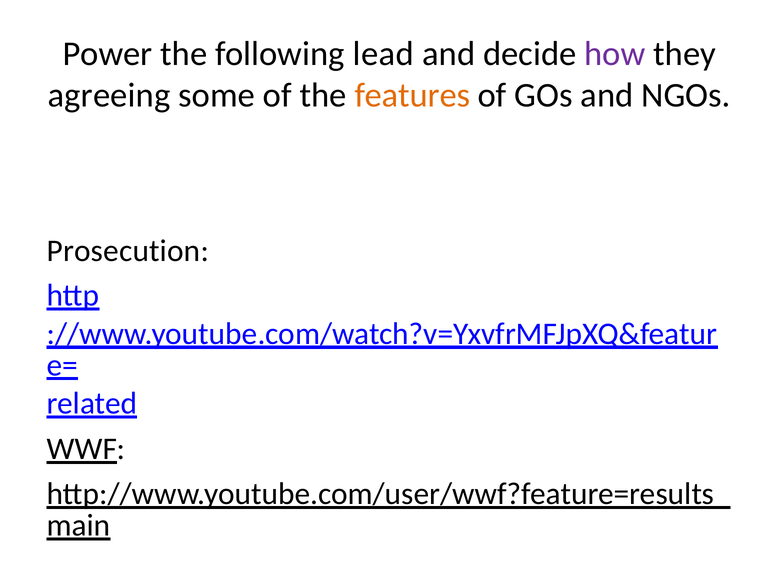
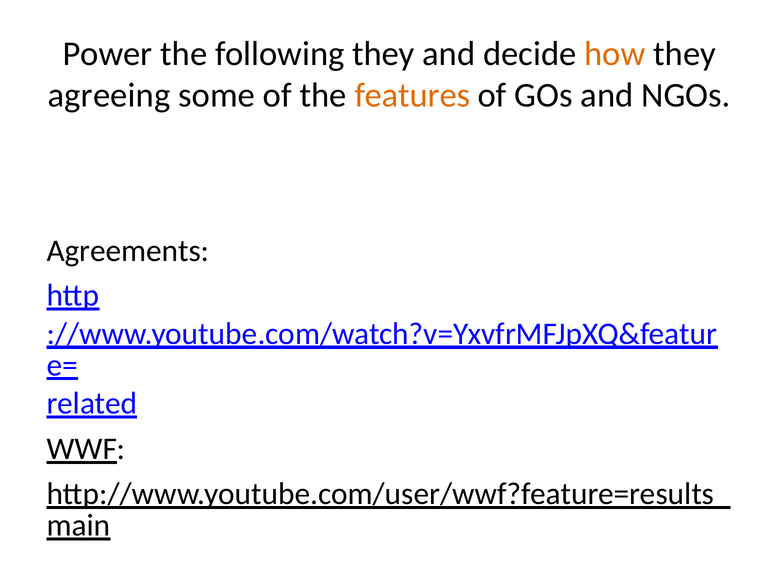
following lead: lead -> they
how colour: purple -> orange
Prosecution: Prosecution -> Agreements
